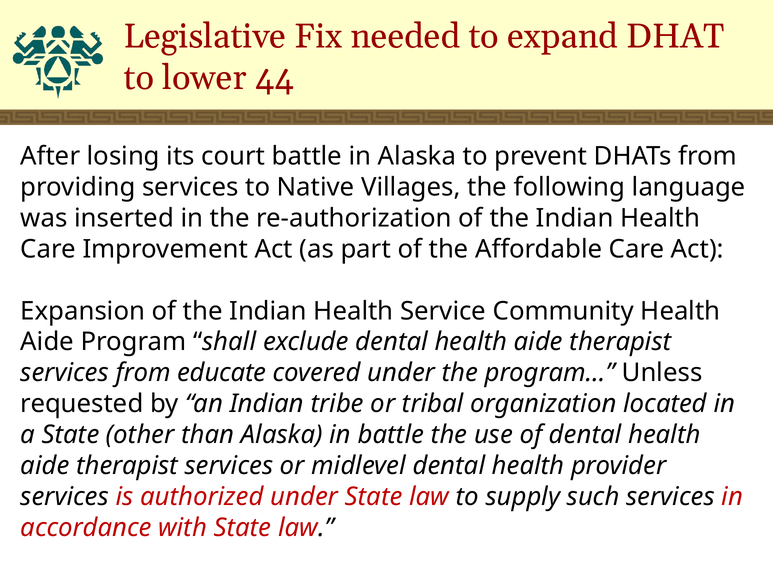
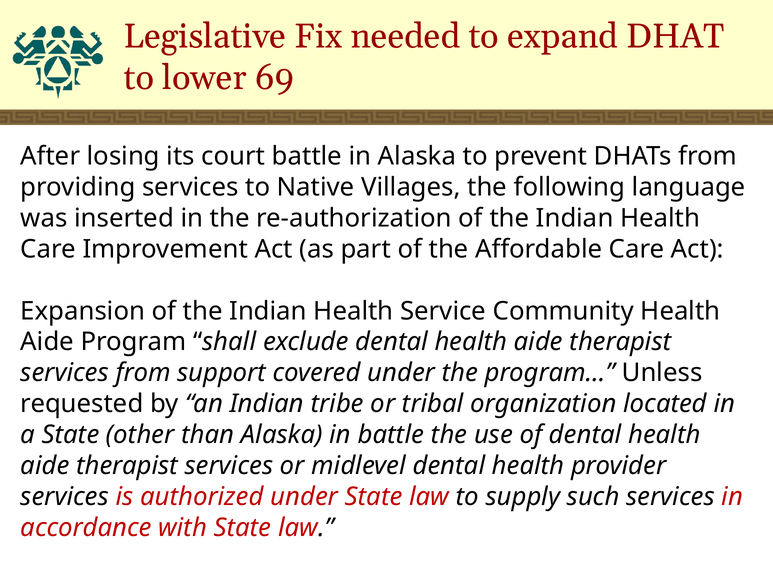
44: 44 -> 69
educate: educate -> support
